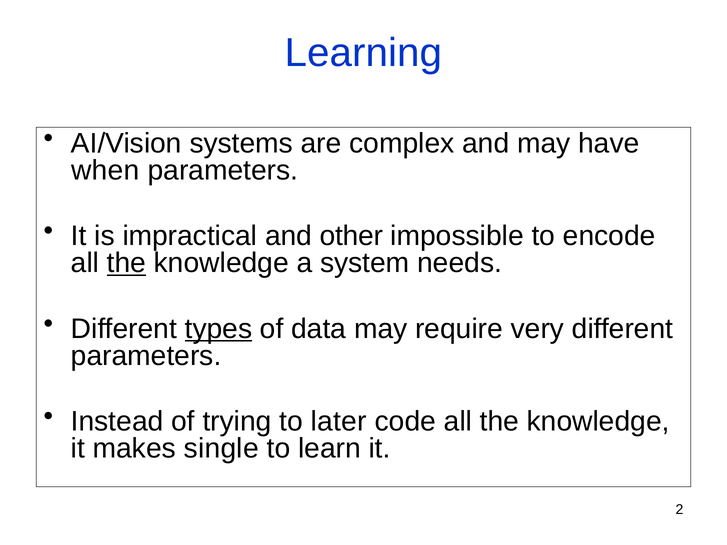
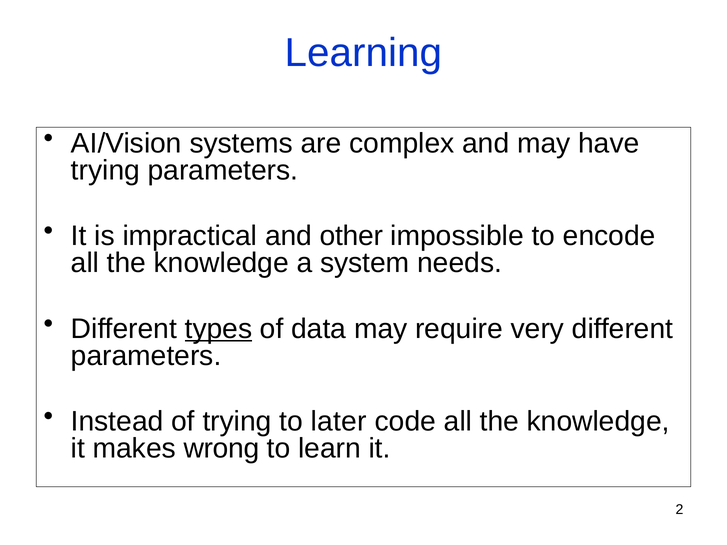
when at (105, 170): when -> trying
the at (126, 263) underline: present -> none
single: single -> wrong
